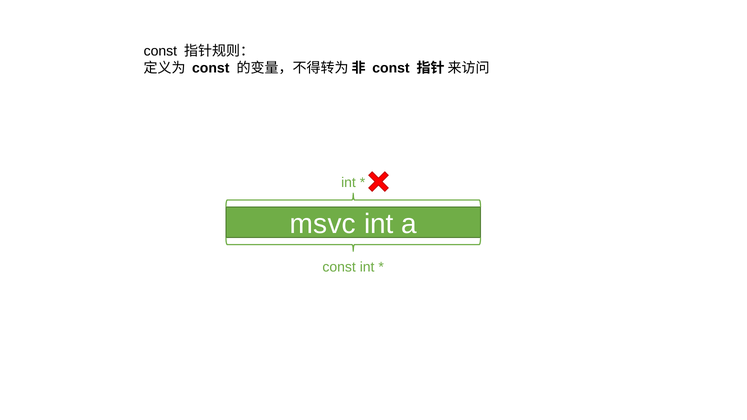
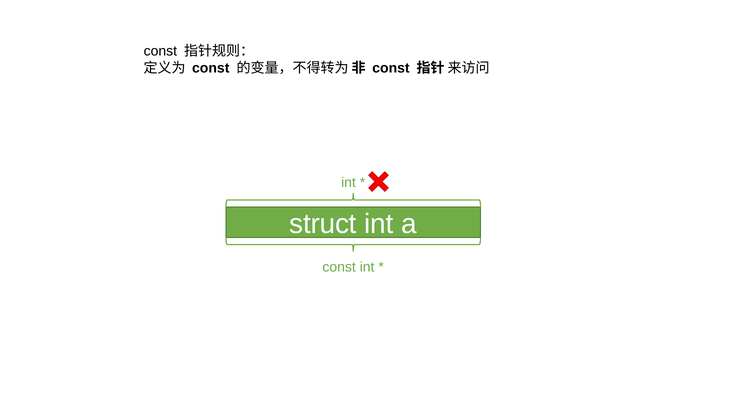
msvc: msvc -> struct
